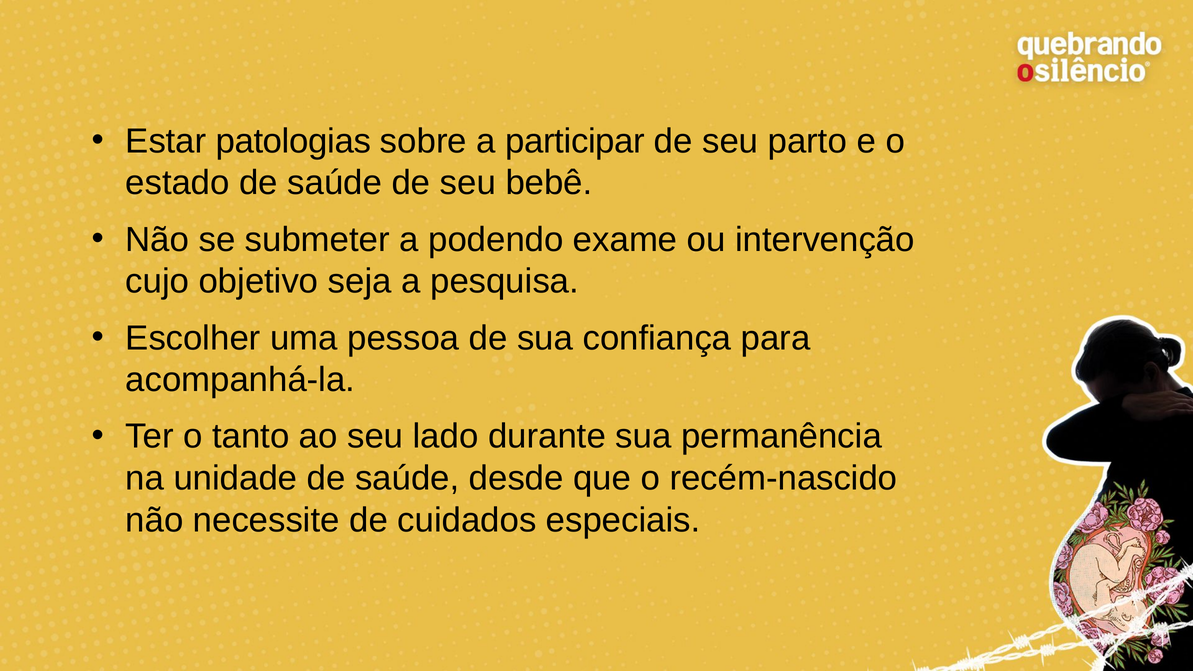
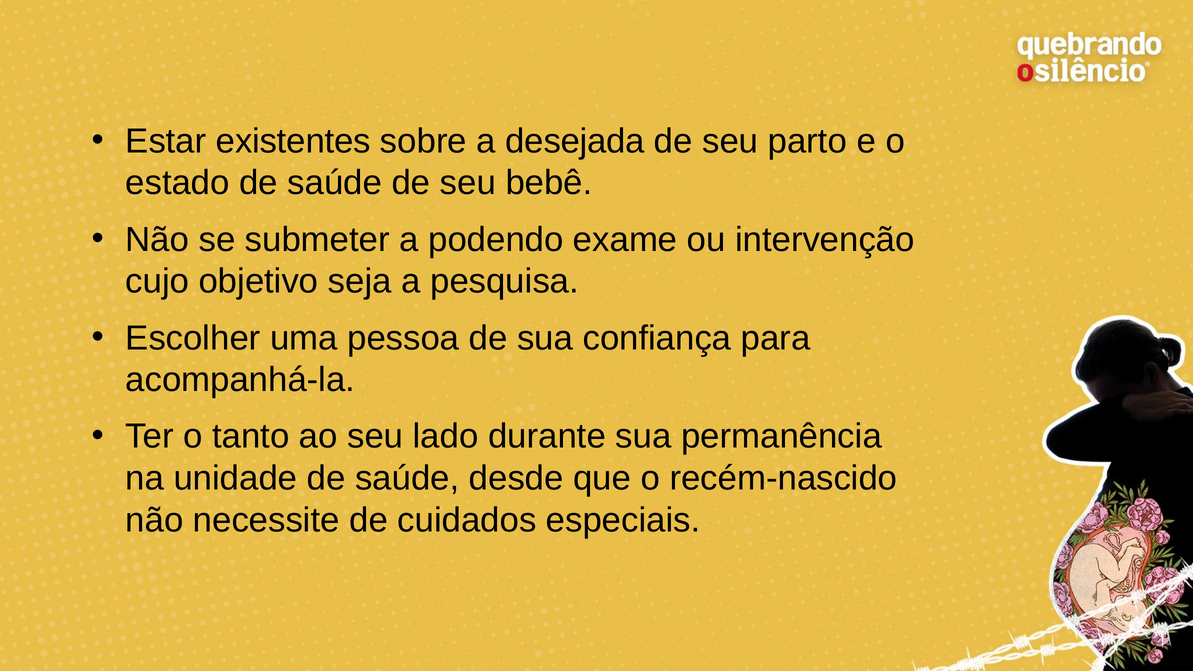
patologias: patologias -> existentes
participar: participar -> desejada
